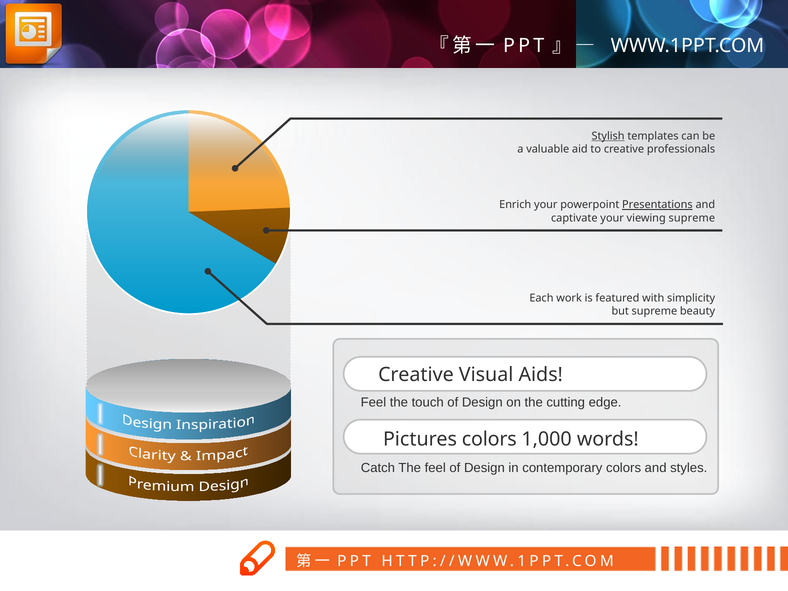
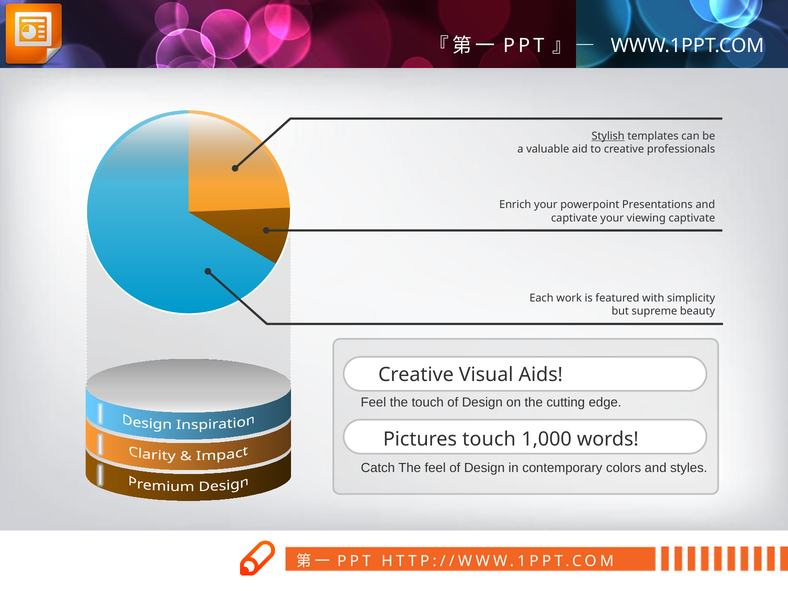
Presentations underline: present -> none
viewing supreme: supreme -> captivate
Pictures colors: colors -> touch
